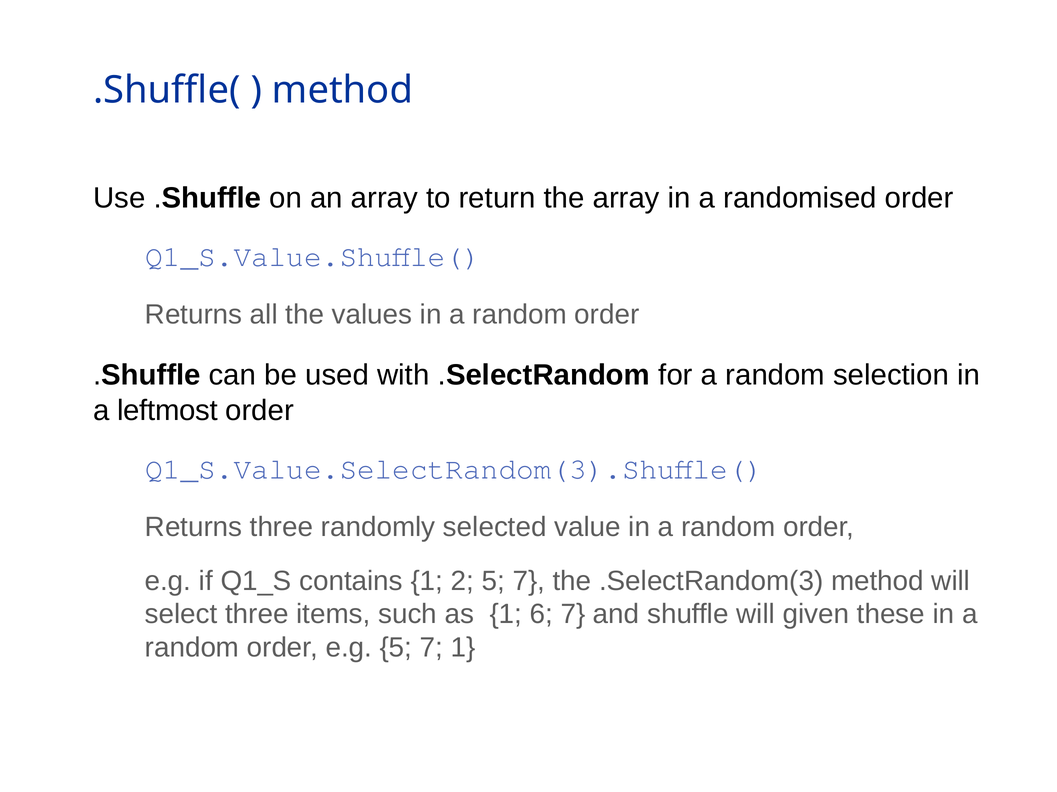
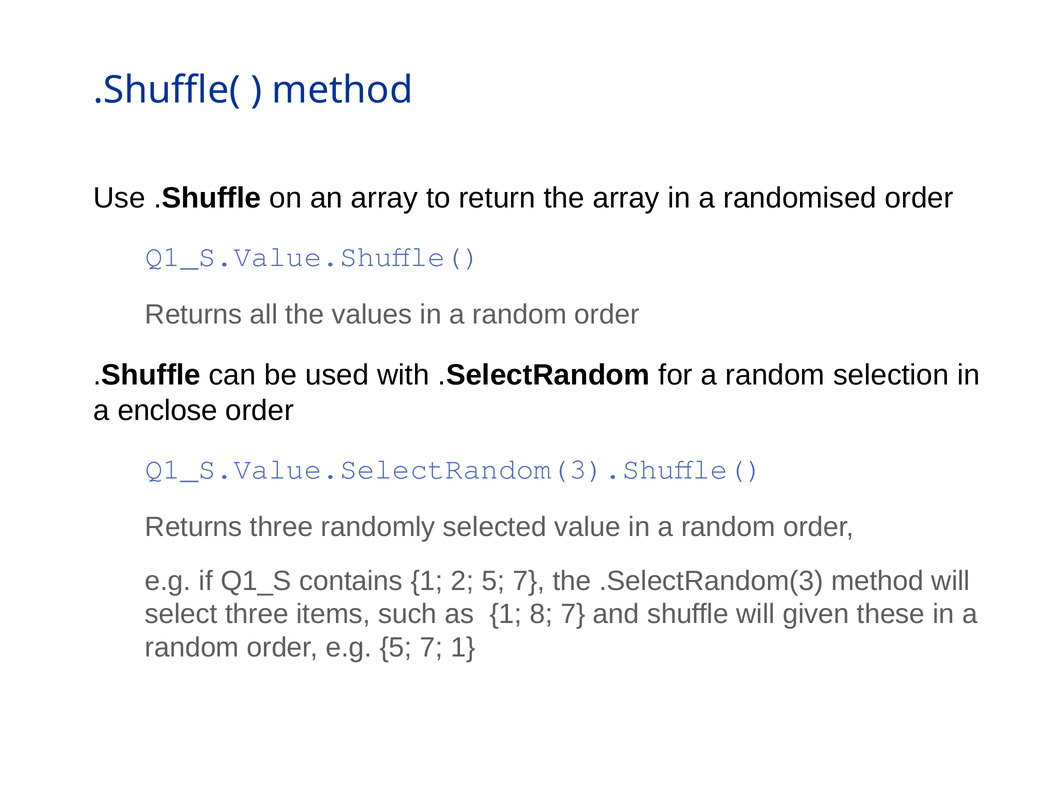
leftmost: leftmost -> enclose
6: 6 -> 8
